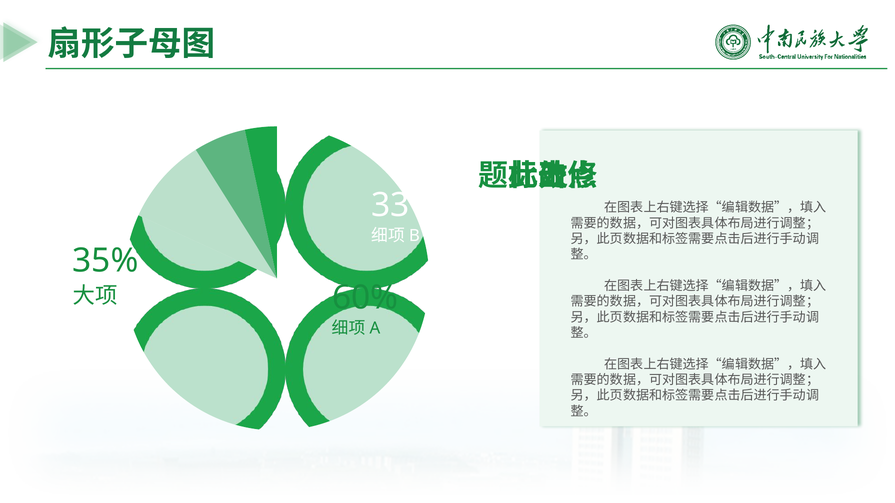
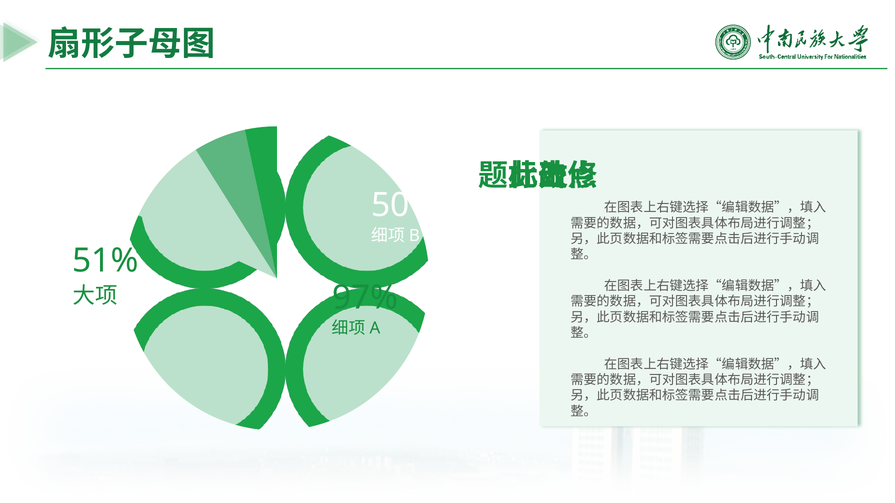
33%: 33% -> 50%
35%: 35% -> 51%
60%: 60% -> 97%
